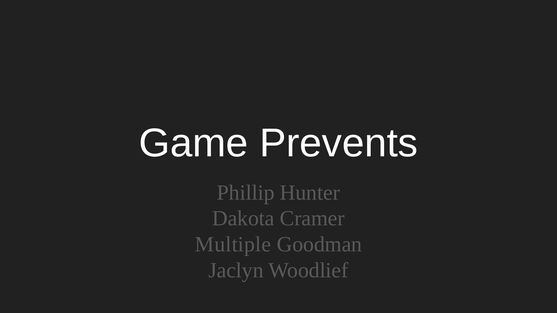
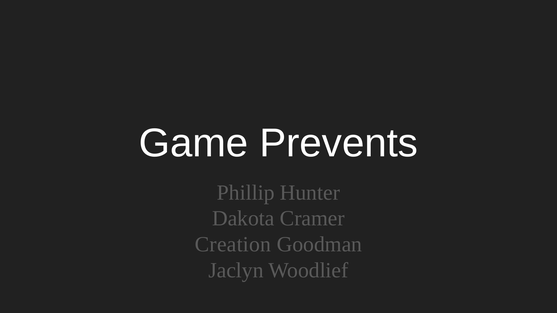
Multiple: Multiple -> Creation
